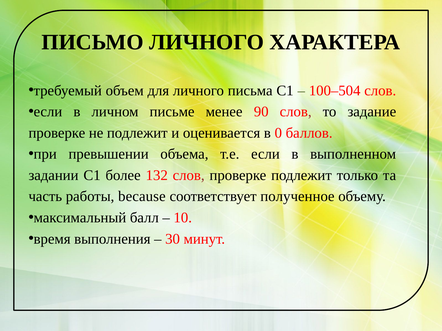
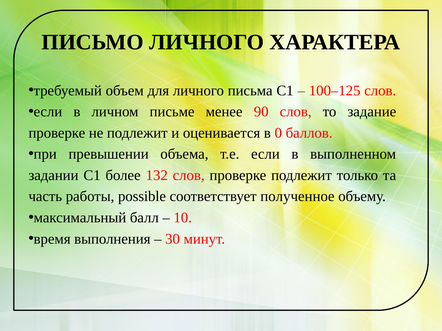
100–504: 100–504 -> 100–125
because: because -> possible
